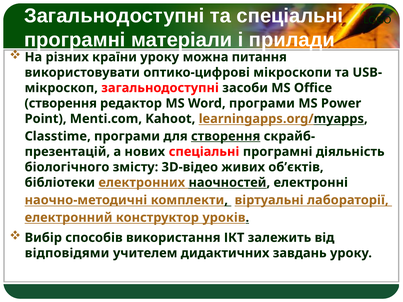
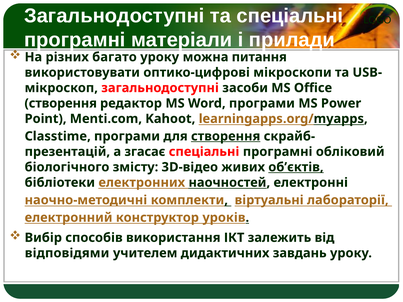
країни: країни -> багато
нових: нових -> згасає
діяльність: діяльність -> обліковий
об’єктів underline: none -> present
